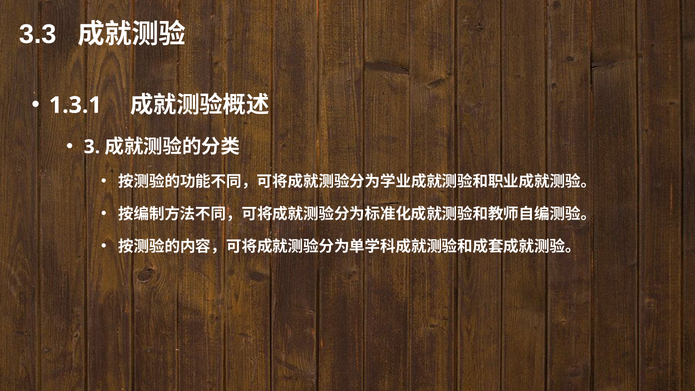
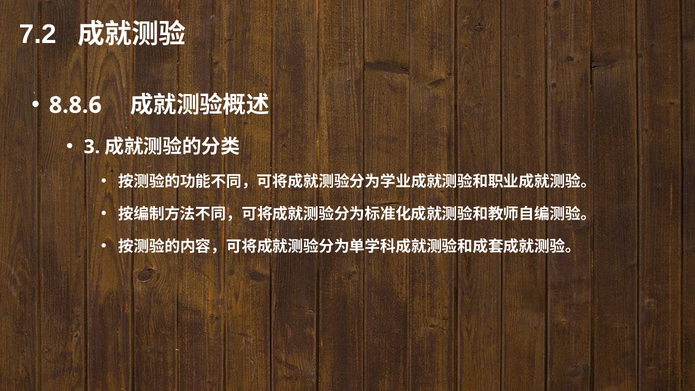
3.3: 3.3 -> 7.2
1.3.1: 1.3.1 -> 8.8.6
